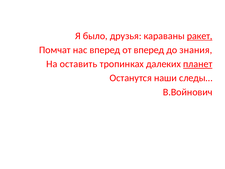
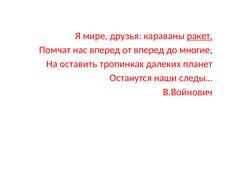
было: было -> мире
знания: знания -> многие
планет underline: present -> none
